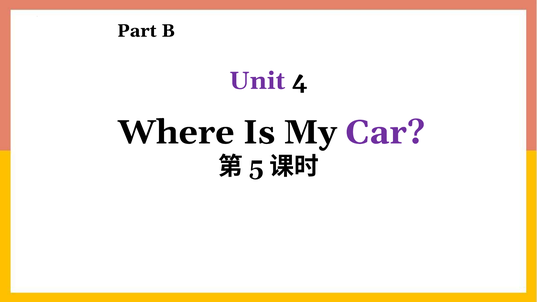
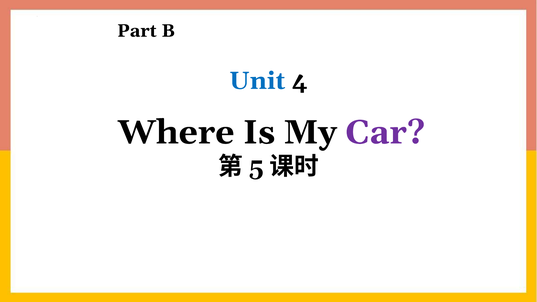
Unit colour: purple -> blue
